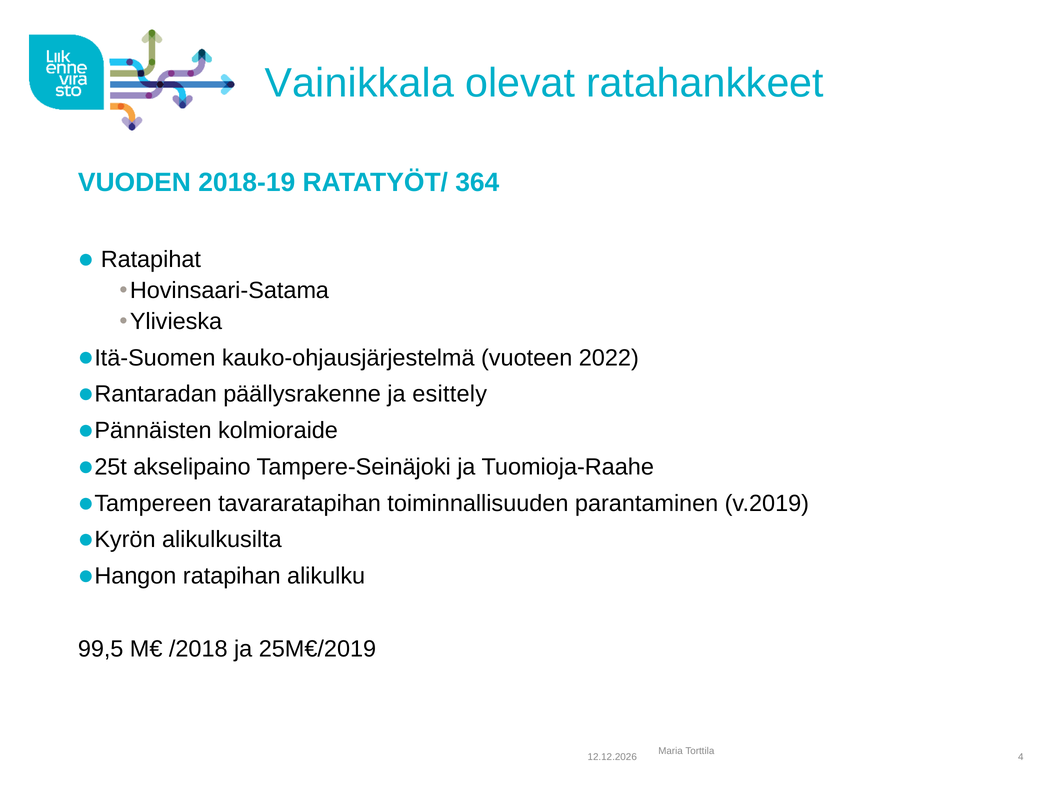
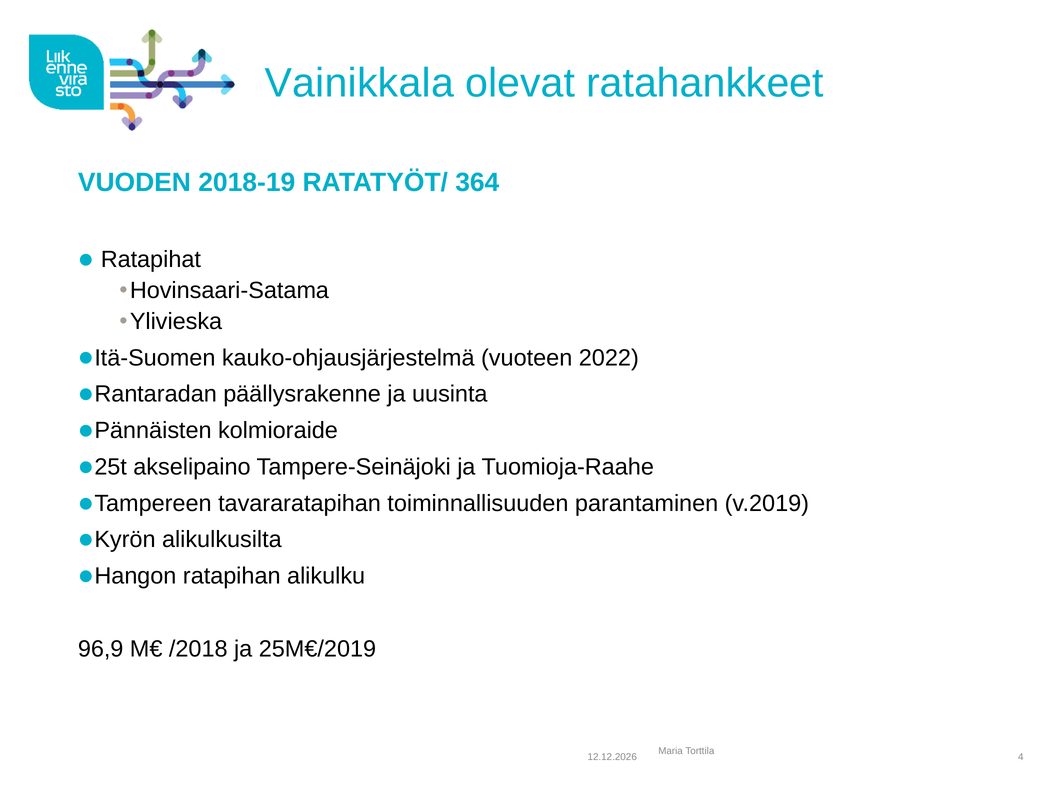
esittely: esittely -> uusinta
99,5: 99,5 -> 96,9
